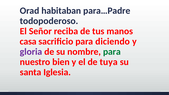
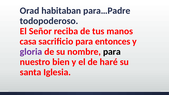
diciendo: diciendo -> entonces
para at (112, 52) colour: green -> black
tuya: tuya -> haré
